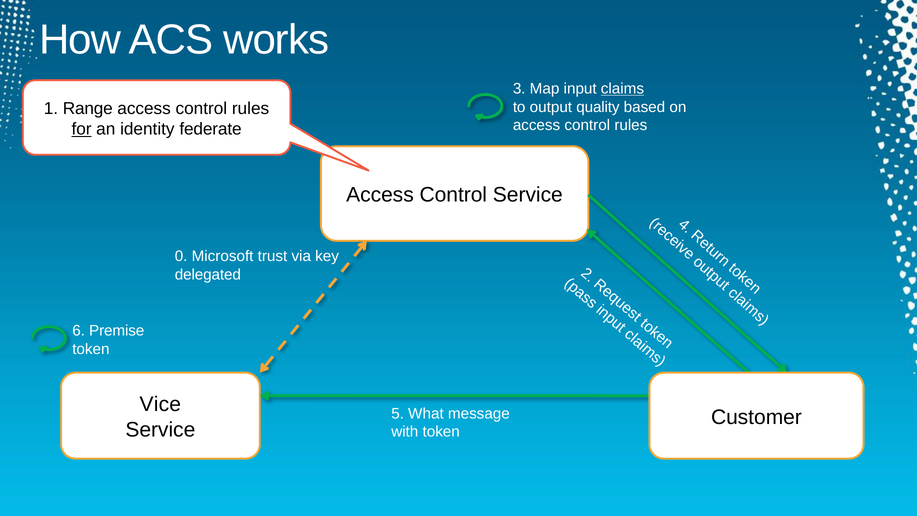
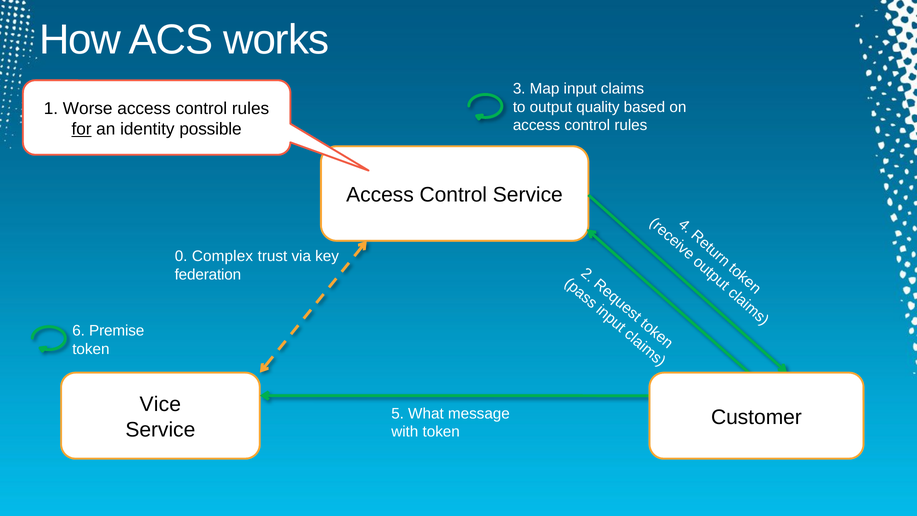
claims underline: present -> none
Range: Range -> Worse
federate: federate -> possible
Microsoft: Microsoft -> Complex
delegated: delegated -> federation
